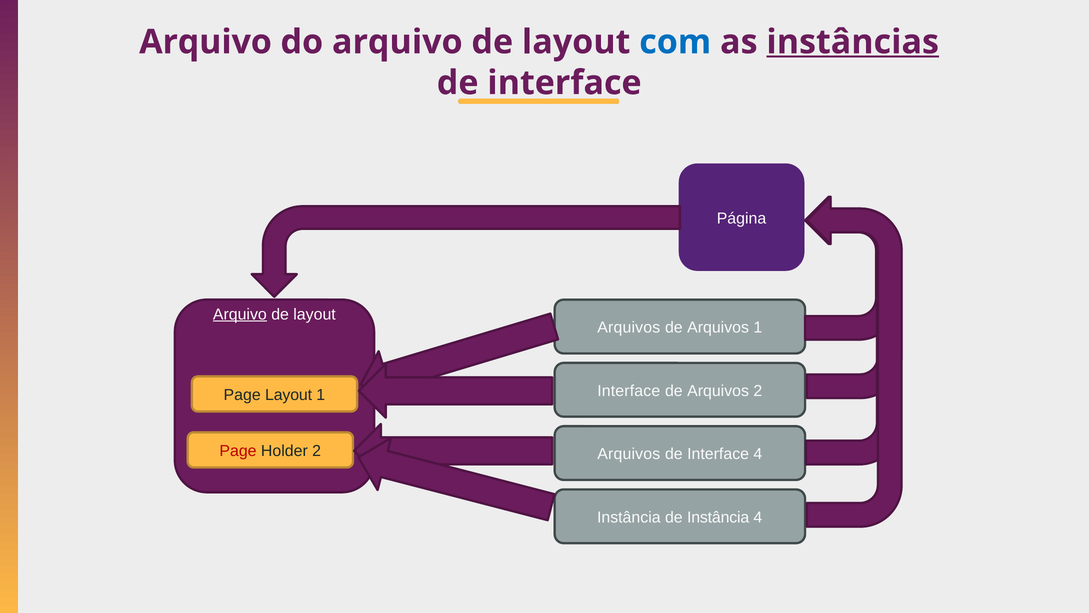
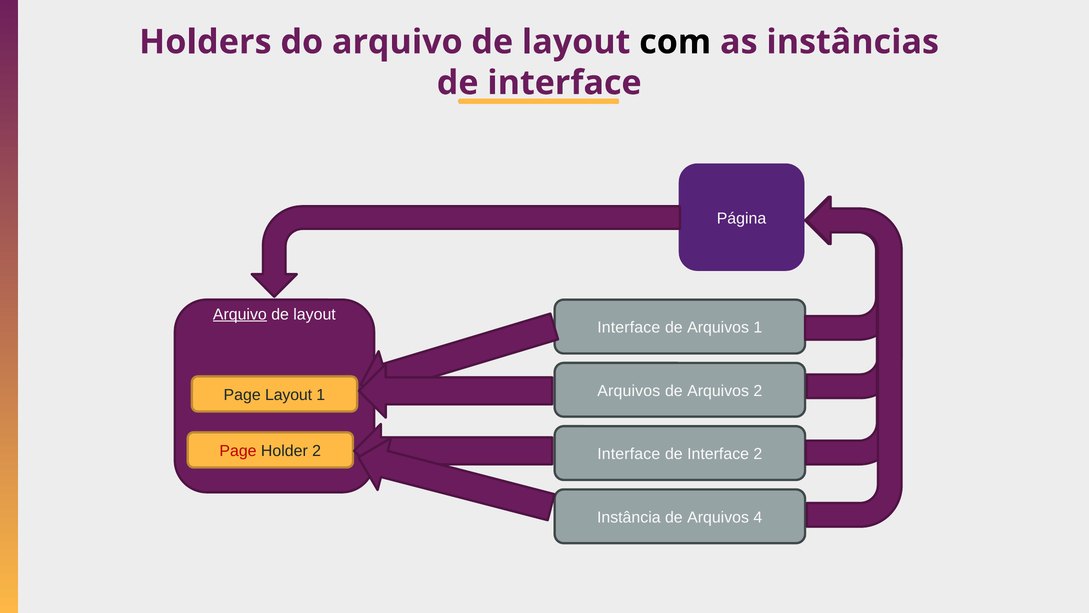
Arquivo at (206, 42): Arquivo -> Holders
com colour: blue -> black
instâncias underline: present -> none
Arquivos at (629, 327): Arquivos -> Interface
Interface at (629, 391): Interface -> Arquivos
Arquivos at (629, 454): Arquivos -> Interface
Interface 4: 4 -> 2
Instância de Instância: Instância -> Arquivos
